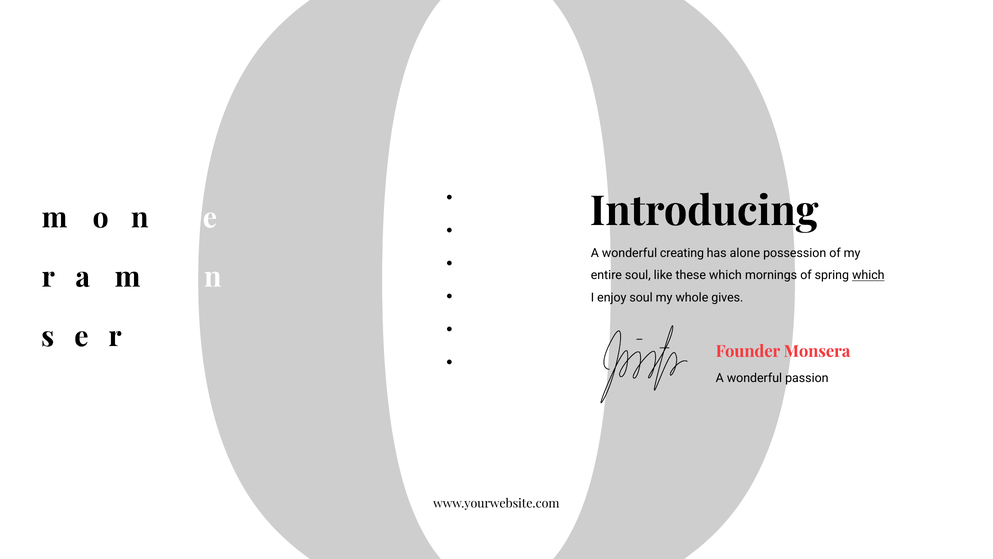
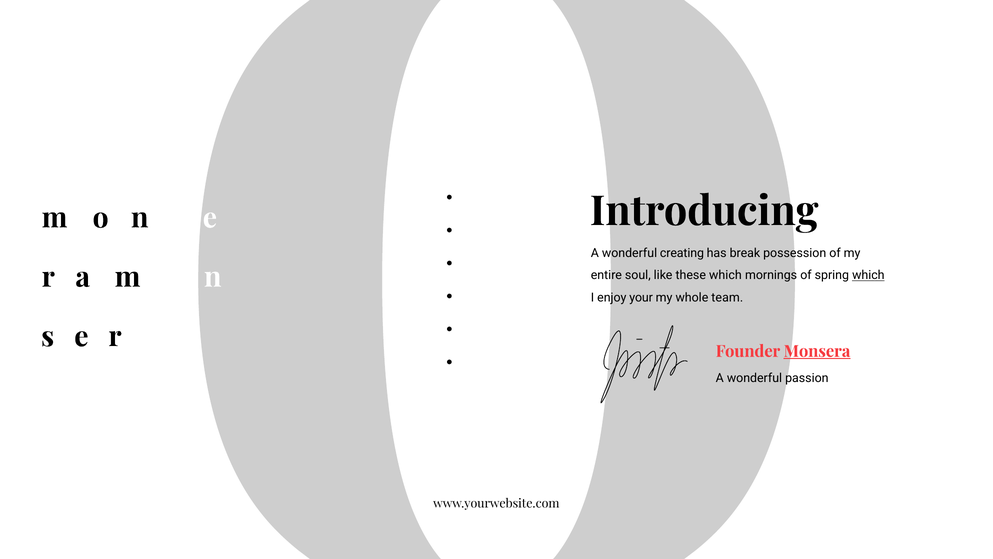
alone: alone -> break
enjoy soul: soul -> your
gives: gives -> team
Monsera underline: none -> present
